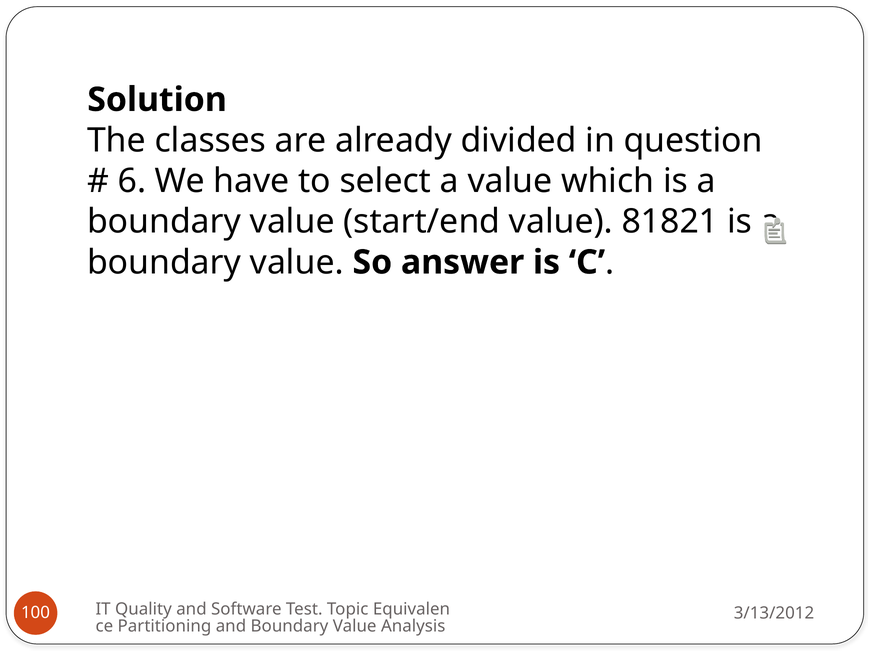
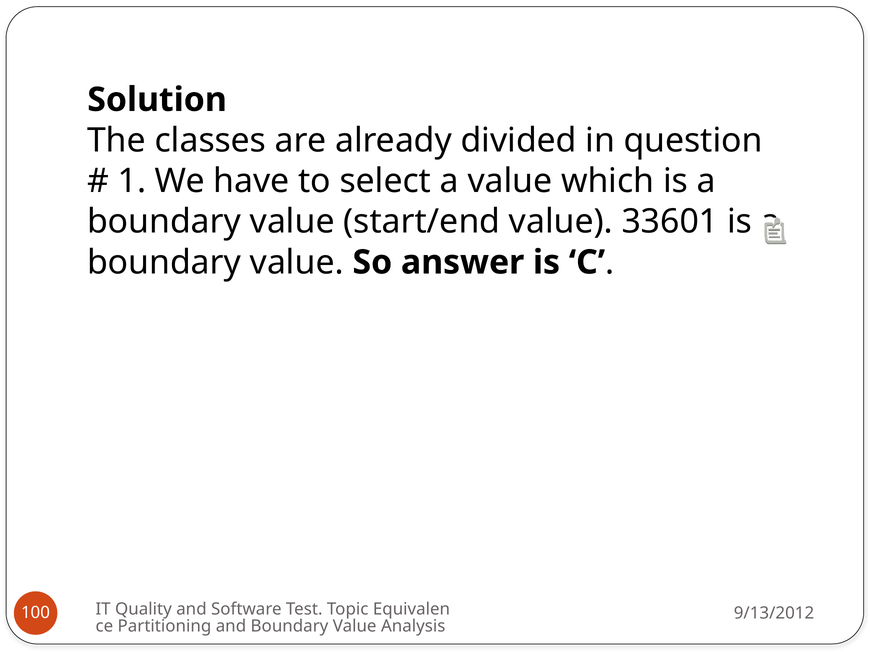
6: 6 -> 1
81821: 81821 -> 33601
3/13/2012: 3/13/2012 -> 9/13/2012
